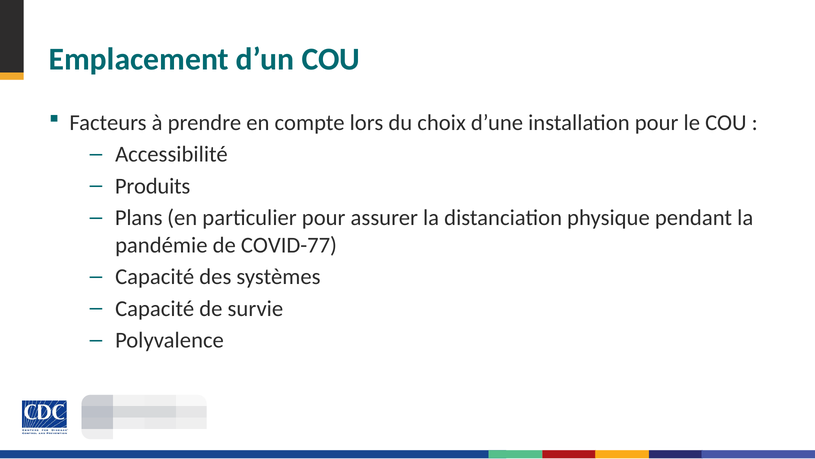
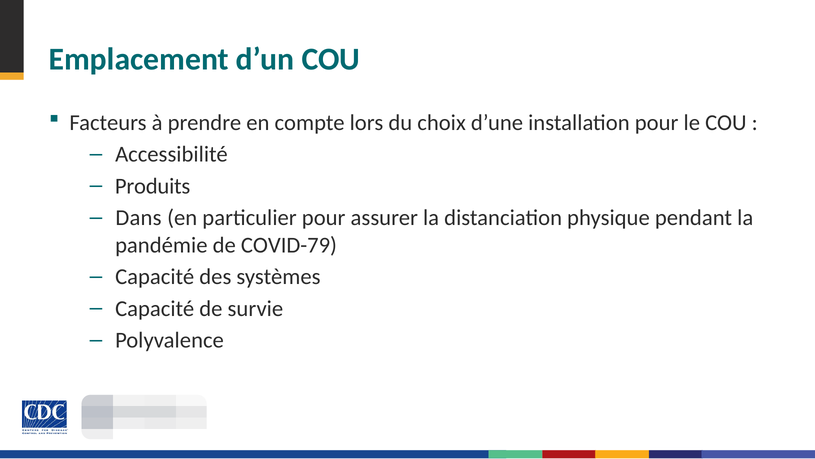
Plans: Plans -> Dans
COVID-77: COVID-77 -> COVID-79
